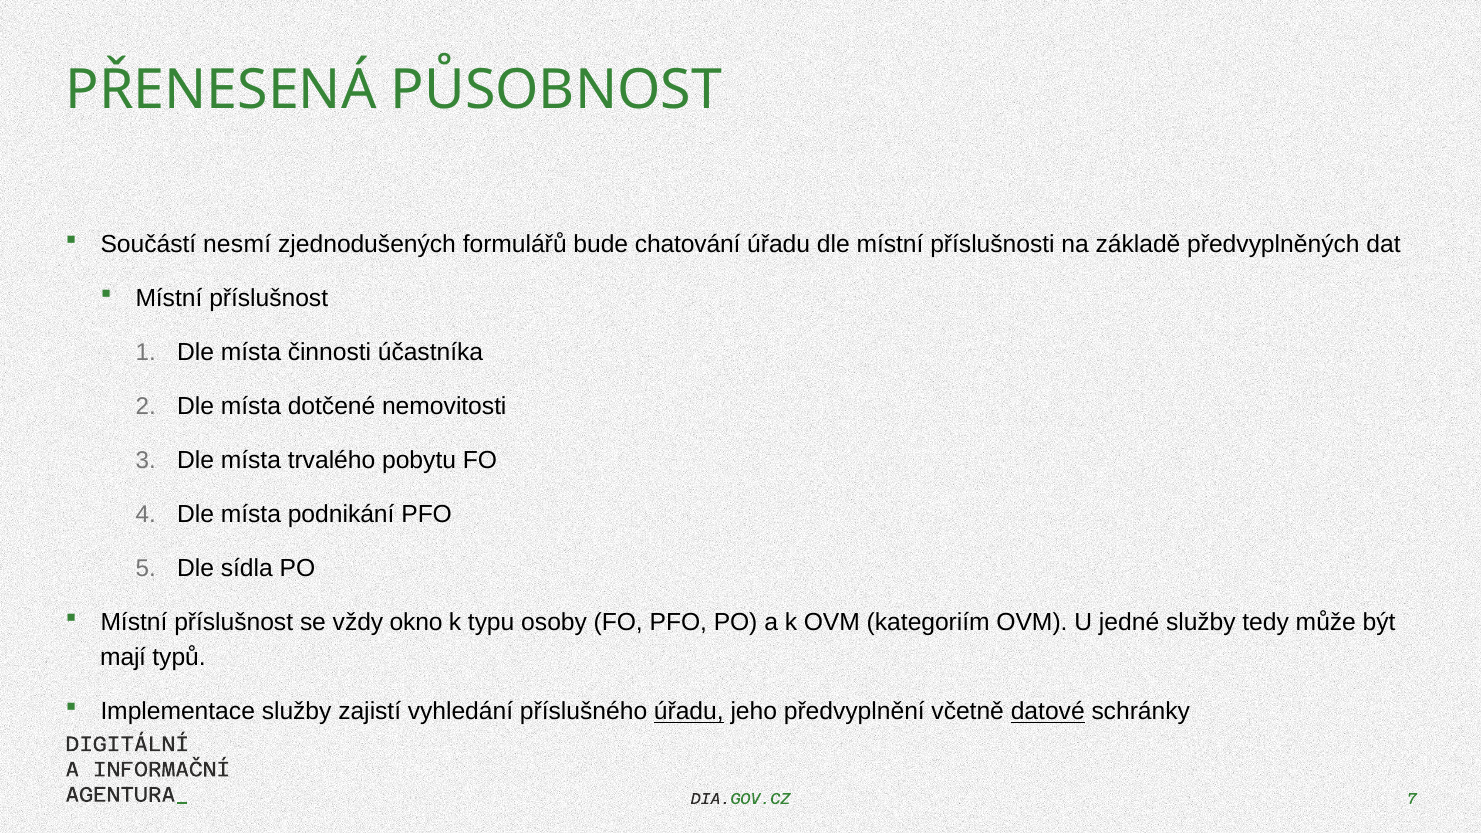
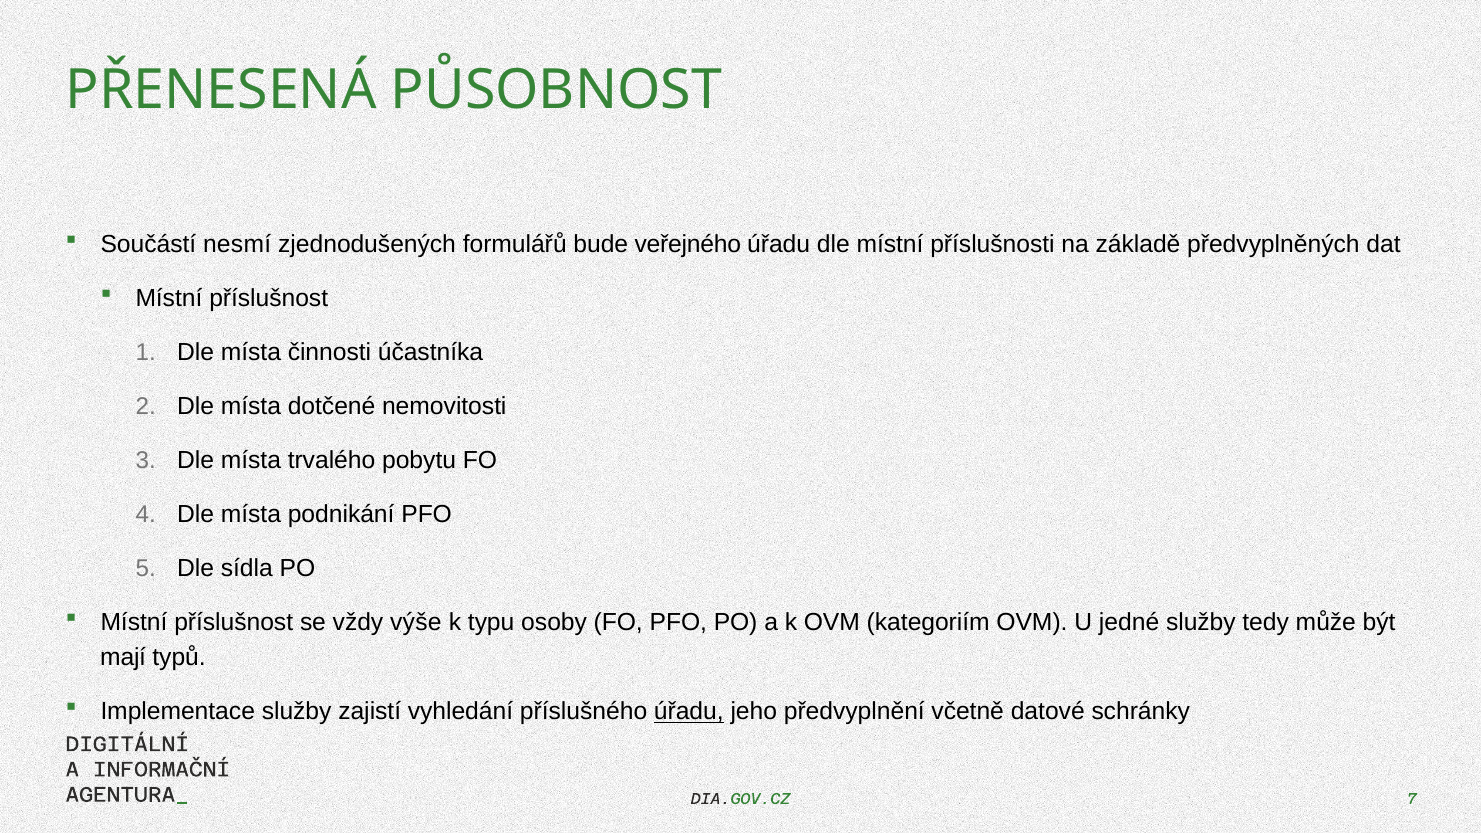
chatování: chatování -> veřejného
okno: okno -> výše
datové underline: present -> none
